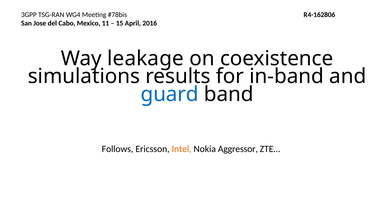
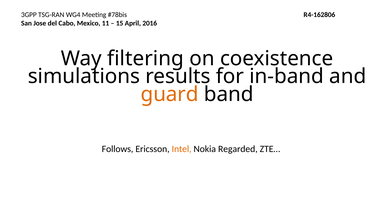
leakage: leakage -> filtering
guard colour: blue -> orange
Aggressor: Aggressor -> Regarded
